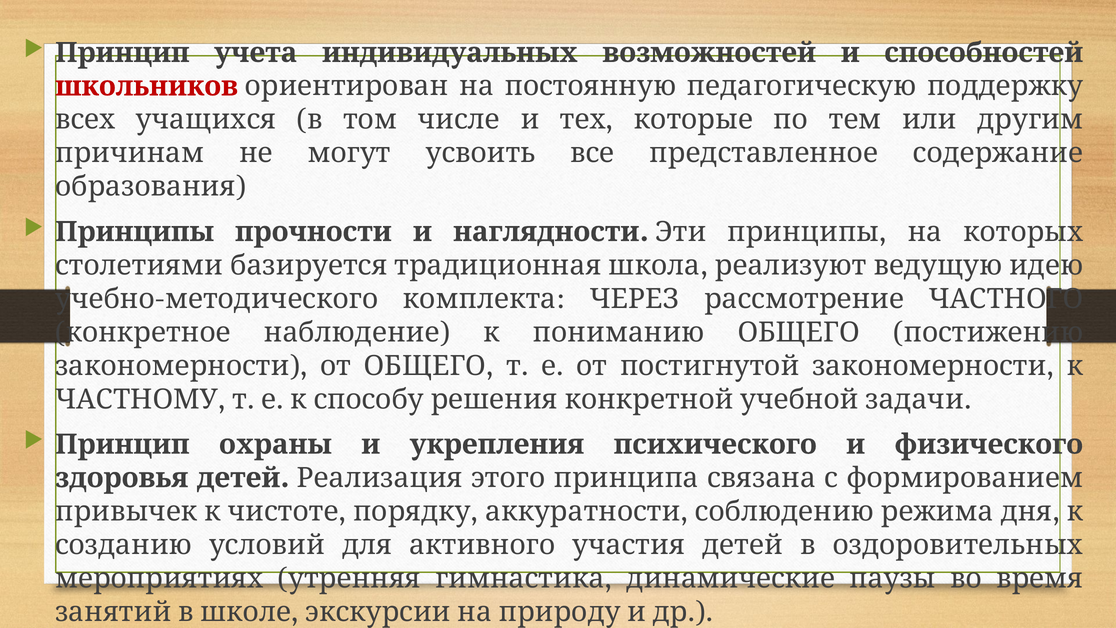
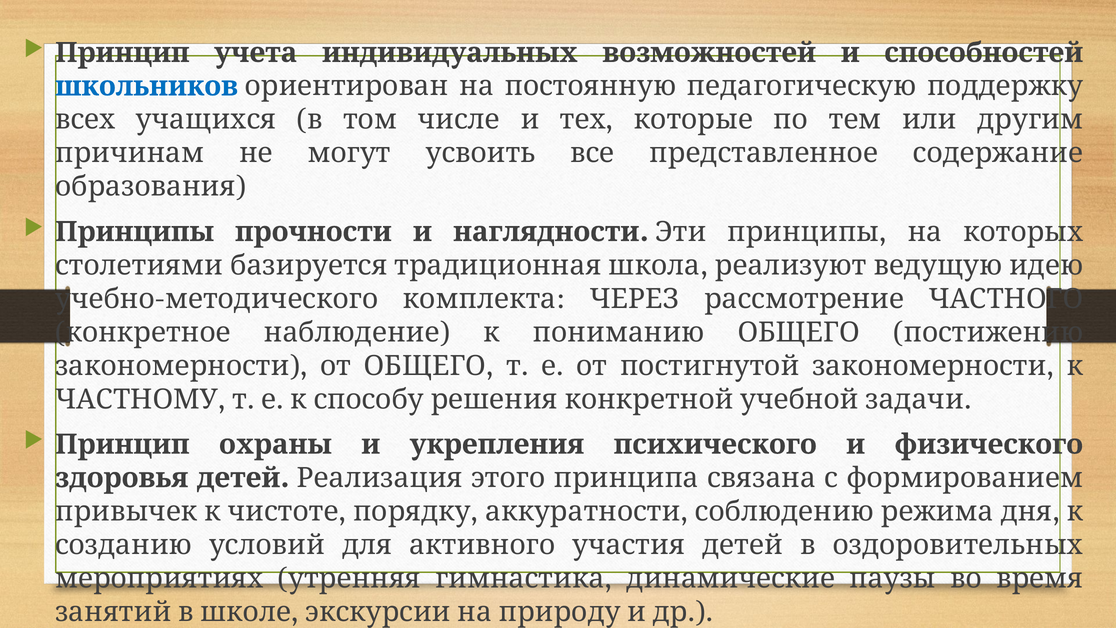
школьников colour: red -> blue
